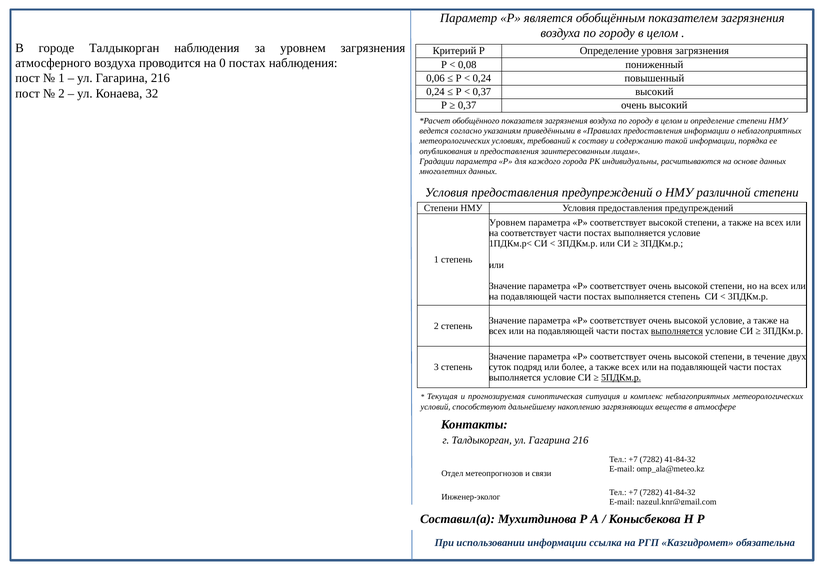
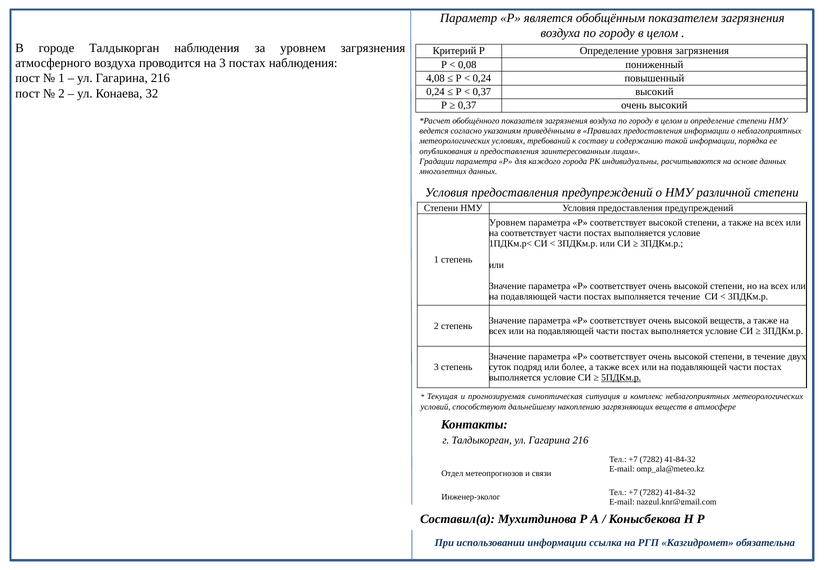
на 0: 0 -> 3
0,06: 0,06 -> 4,08
выполняется степень: степень -> течение
высокой условие: условие -> веществ
выполняется at (677, 331) underline: present -> none
